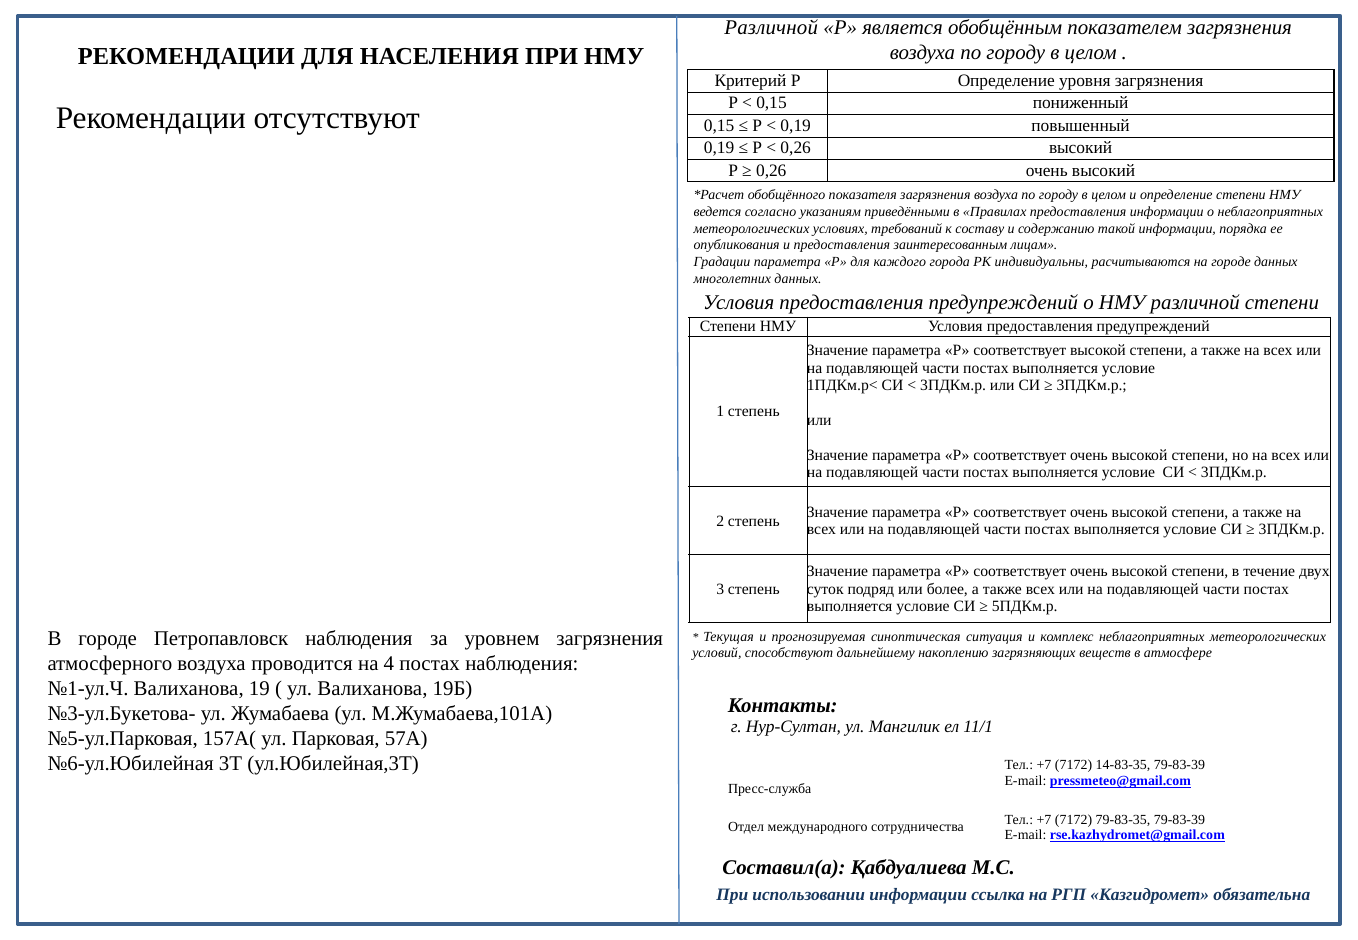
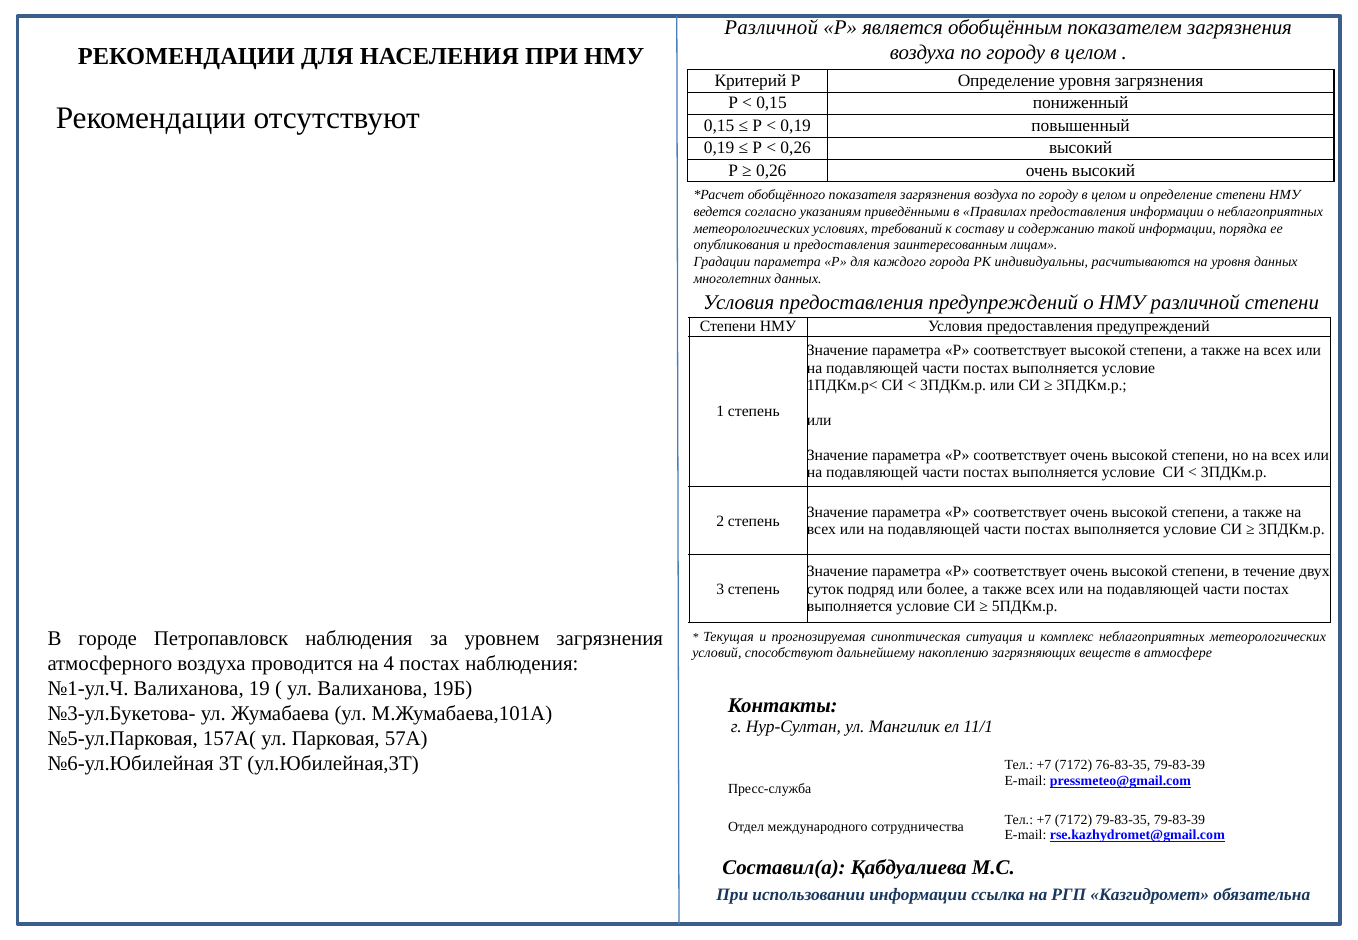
на городе: городе -> уровня
14-83-35: 14-83-35 -> 76-83-35
